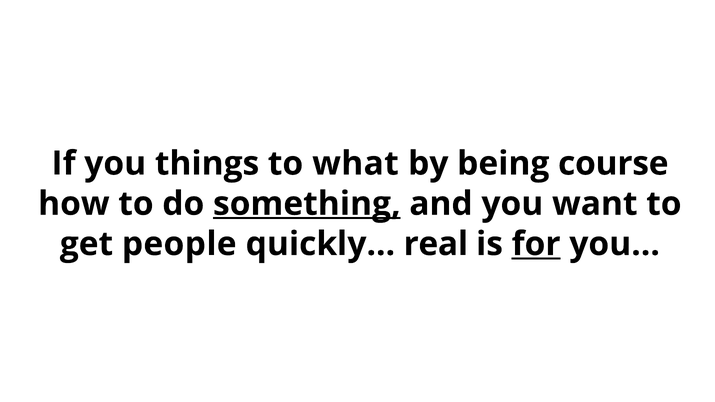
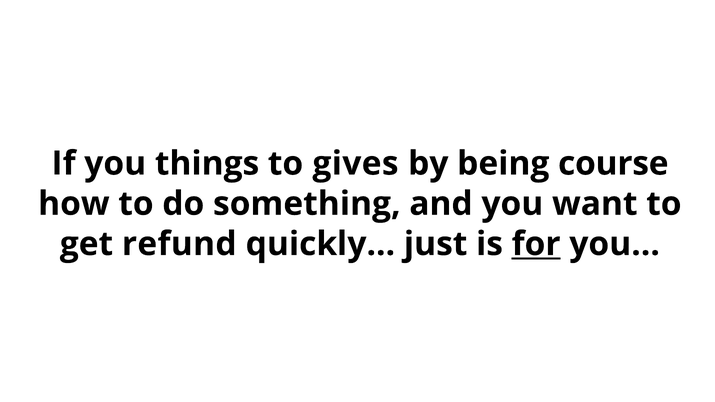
what: what -> gives
something underline: present -> none
people: people -> refund
real: real -> just
